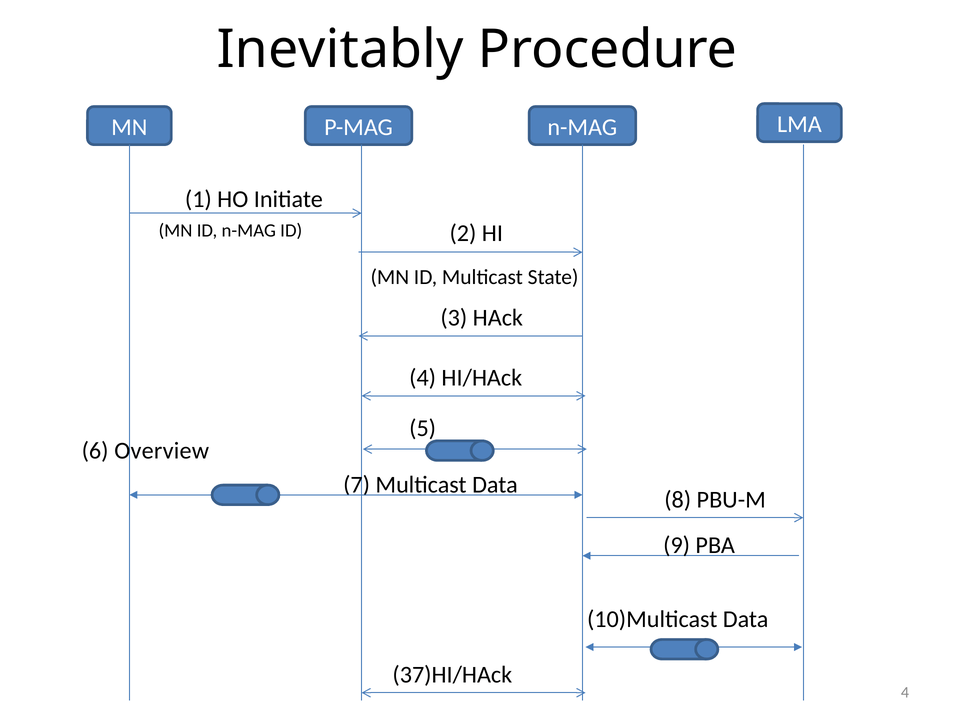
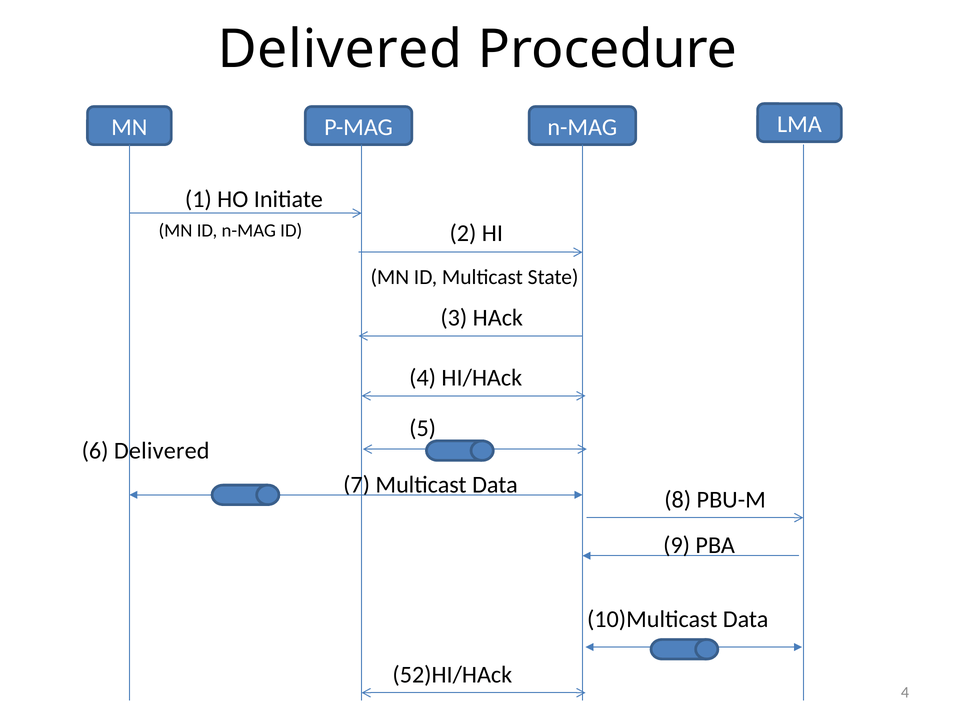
Inevitably at (340, 50): Inevitably -> Delivered
6 Overview: Overview -> Delivered
37)HI/HAck: 37)HI/HAck -> 52)HI/HAck
